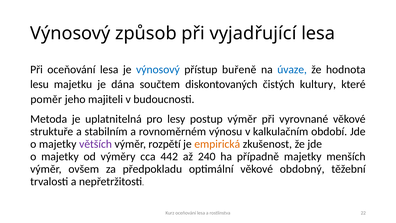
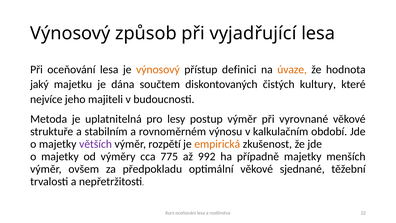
výnosový at (158, 69) colour: blue -> orange
buřeně: buřeně -> definici
úvaze colour: blue -> orange
lesu: lesu -> jaký
poměr: poměr -> nejvíce
442: 442 -> 775
240: 240 -> 992
obdobný: obdobný -> sjednané
